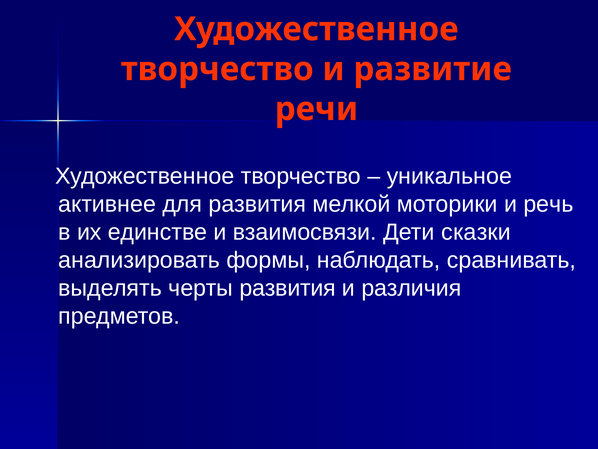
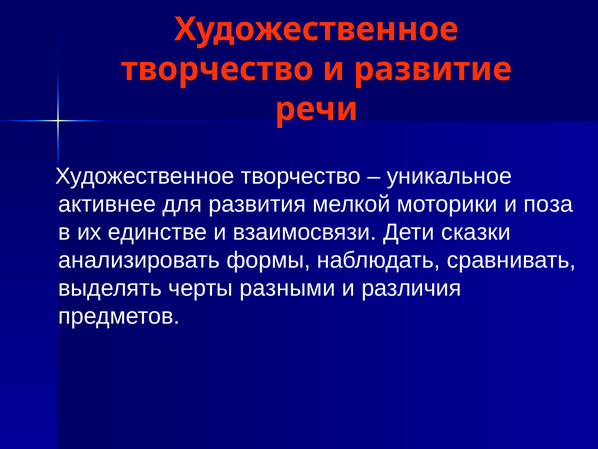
речь: речь -> поза
черты развития: развития -> разными
